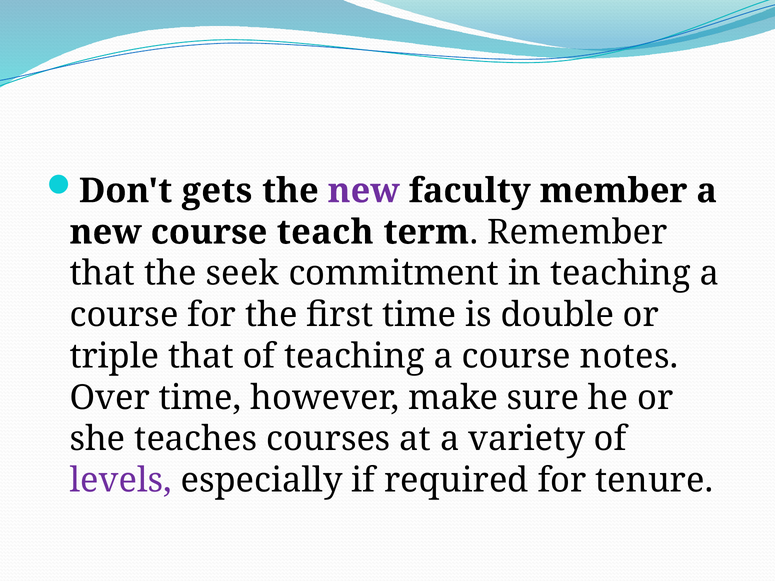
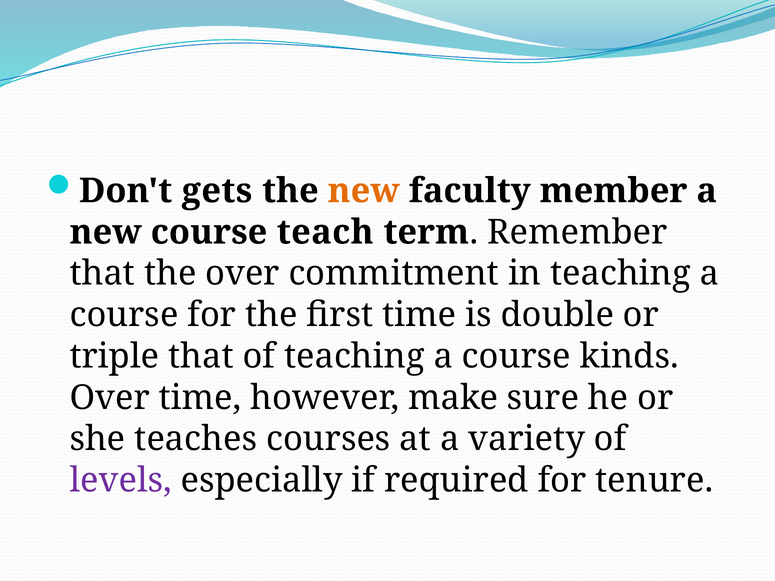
new at (364, 191) colour: purple -> orange
the seek: seek -> over
notes: notes -> kinds
